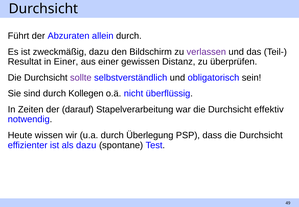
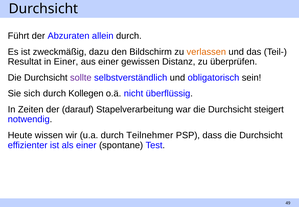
verlassen colour: purple -> orange
sind: sind -> sich
effektiv: effektiv -> steigert
Überlegung: Überlegung -> Teilnehmer
als dazu: dazu -> einer
